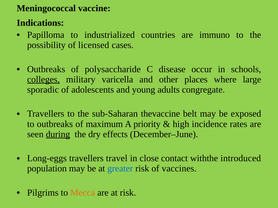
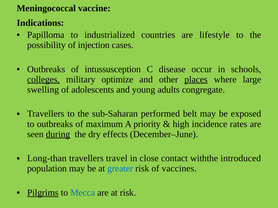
immuno: immuno -> lifestyle
licensed: licensed -> injection
polysaccharide: polysaccharide -> intussusception
varicella: varicella -> optimize
places underline: none -> present
sporadic: sporadic -> swelling
thevaccine: thevaccine -> performed
Long-eggs: Long-eggs -> Long-than
Pilgrims underline: none -> present
Mecca colour: orange -> blue
